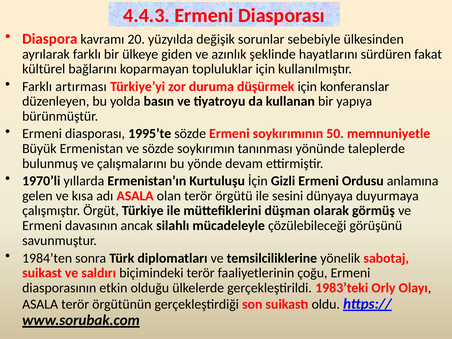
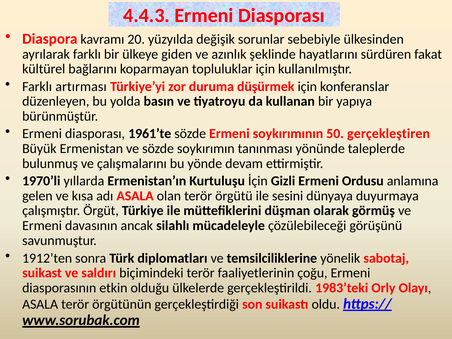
1995’te: 1995’te -> 1961’te
memnuniyetle: memnuniyetle -> gerçekleştiren
1984’ten: 1984’ten -> 1912’ten
